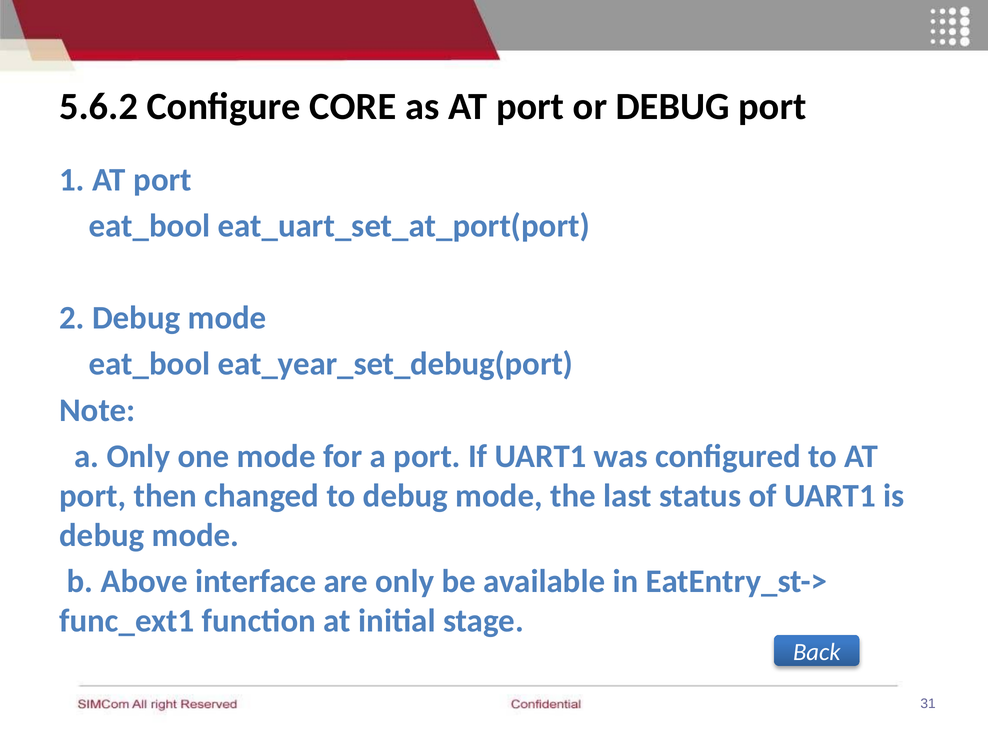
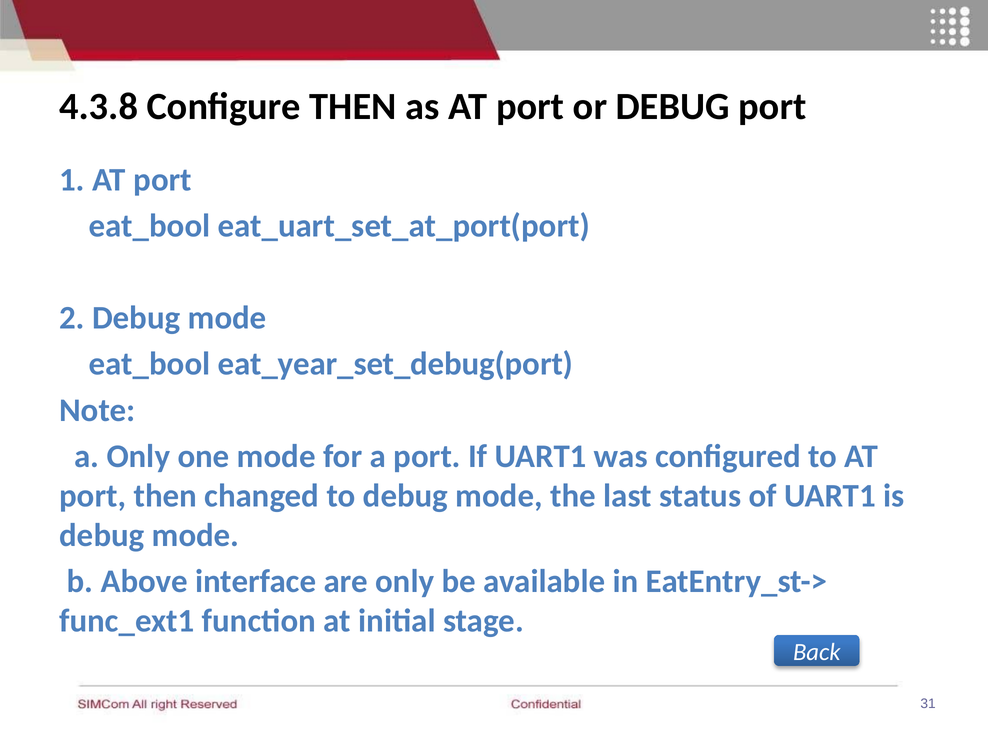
5.6.2: 5.6.2 -> 4.3.8
Configure CORE: CORE -> THEN
